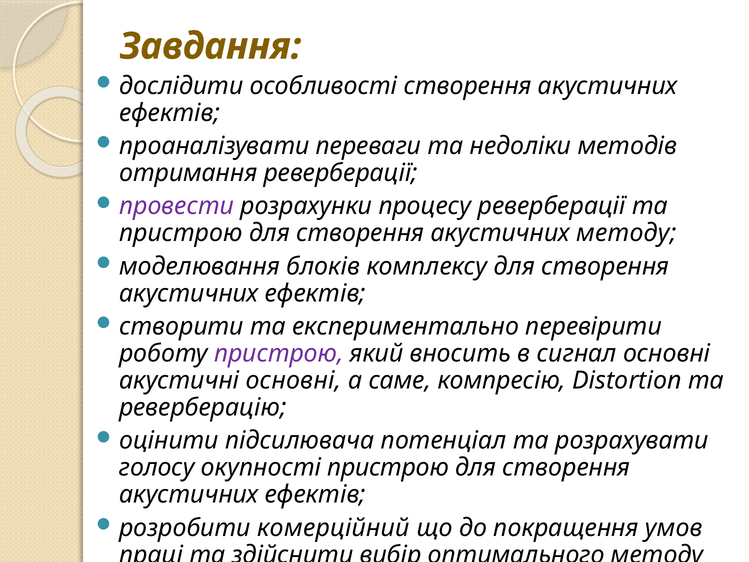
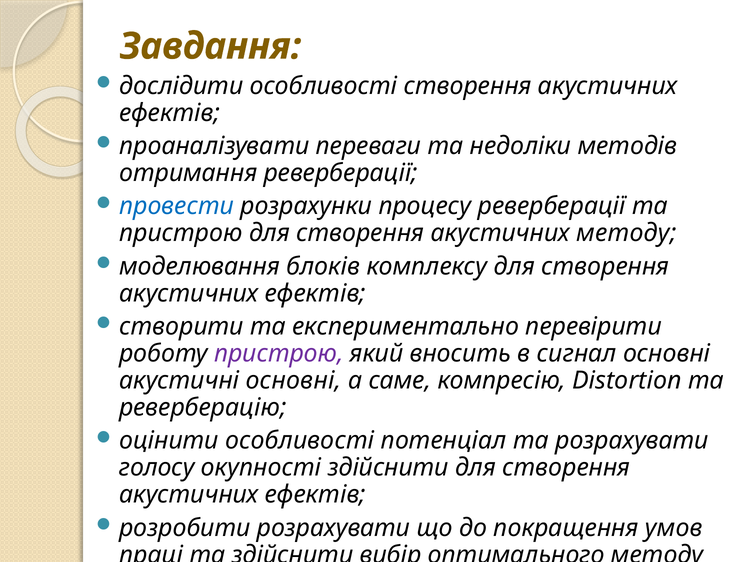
провести colour: purple -> blue
оцінити підсилювача: підсилювача -> особливості
окупності пристрою: пристрою -> здійснити
розробити комерційний: комерційний -> розрахувати
